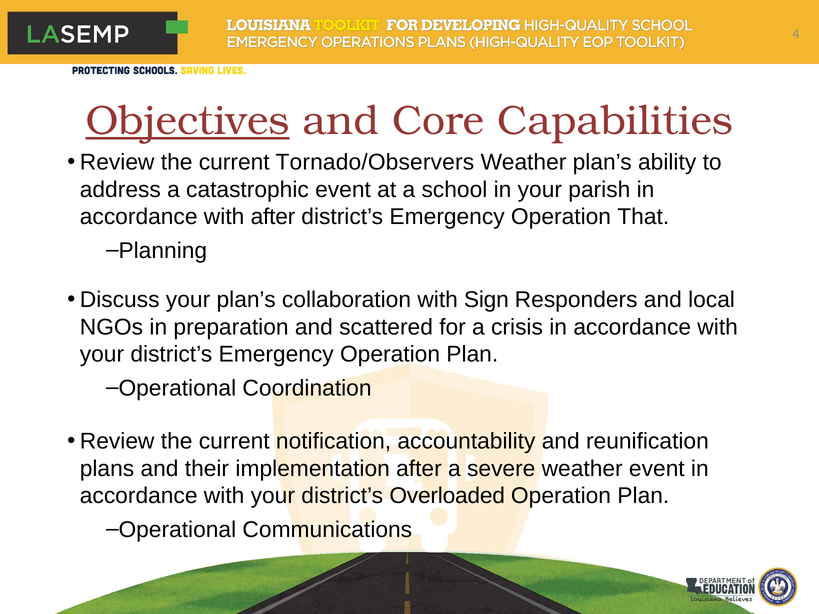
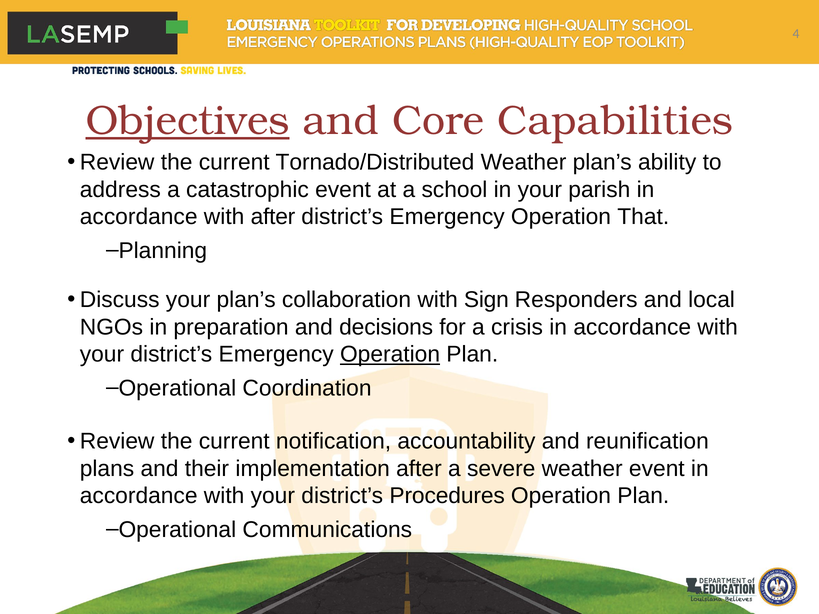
Tornado/Observers: Tornado/Observers -> Tornado/Distributed
scattered: scattered -> decisions
Operation at (390, 355) underline: none -> present
Overloaded: Overloaded -> Procedures
